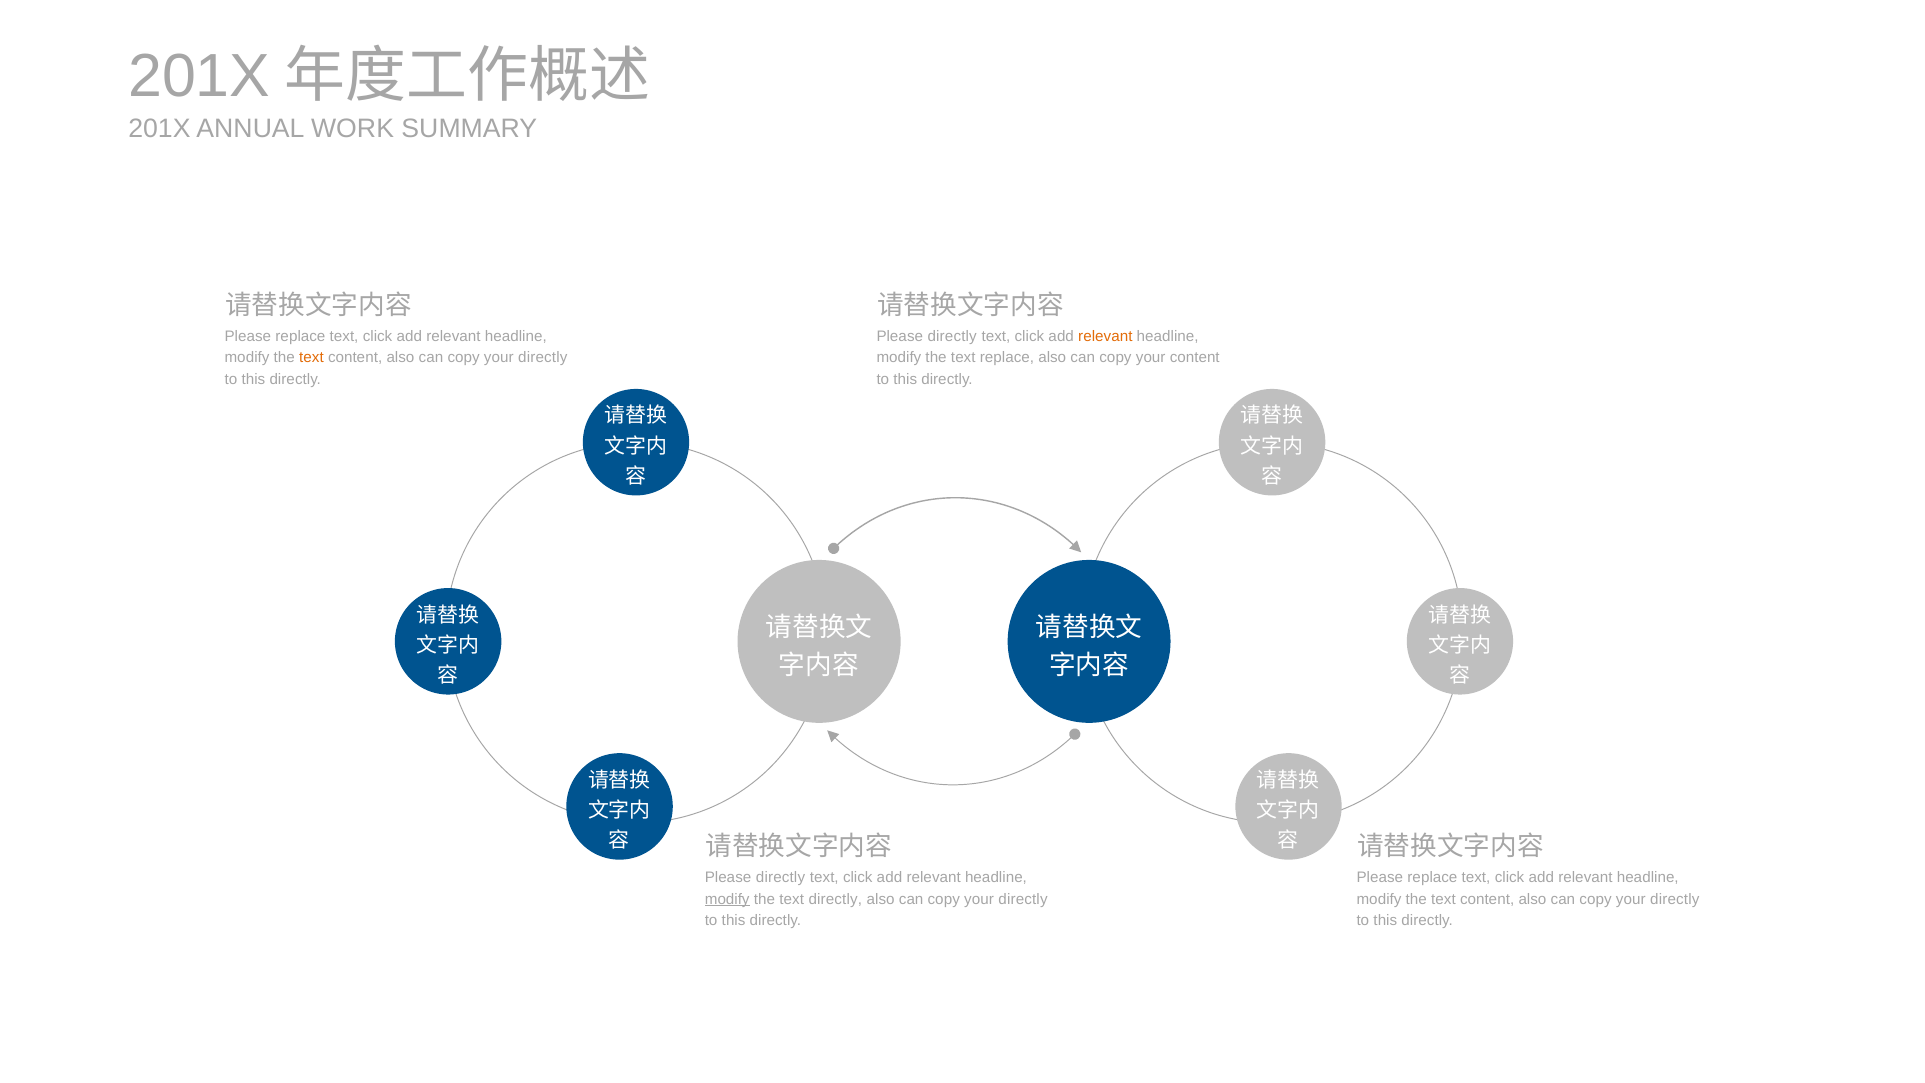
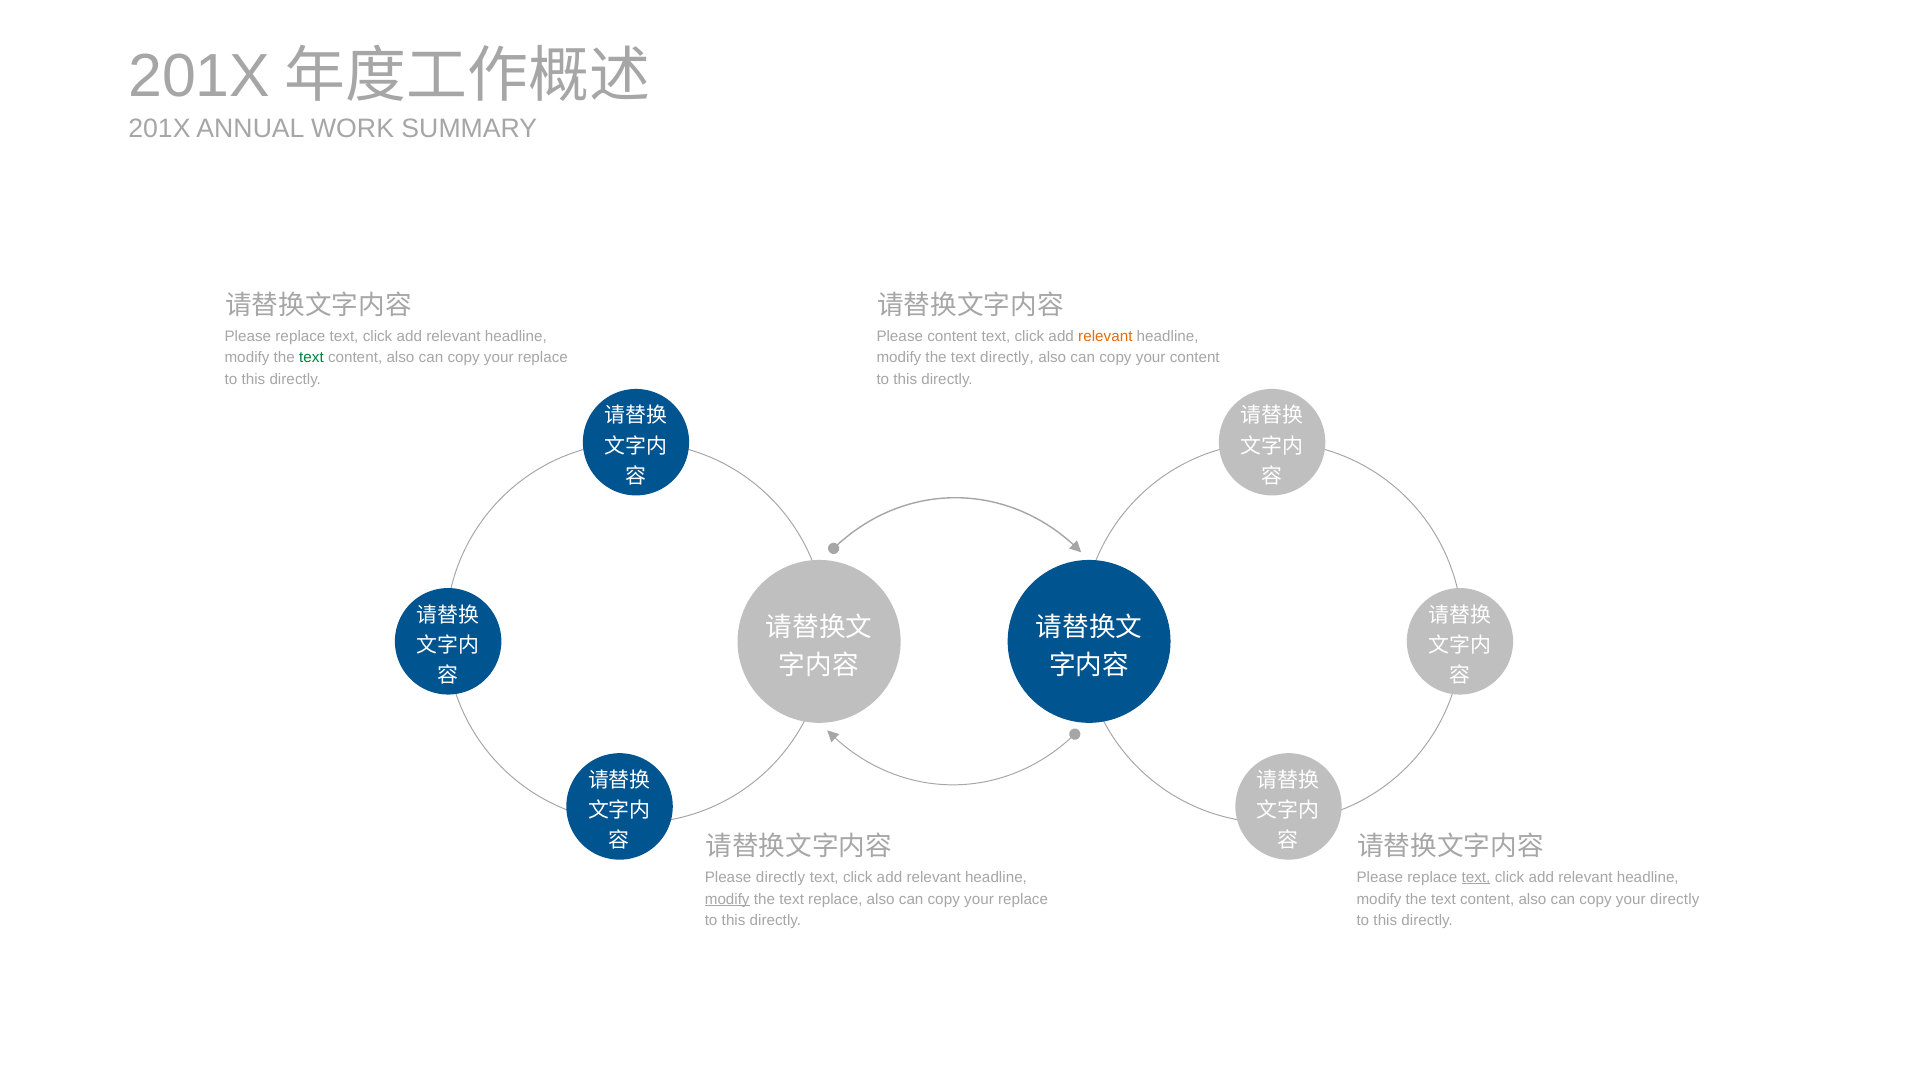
directly at (952, 336): directly -> content
text at (311, 358) colour: orange -> green
directly at (543, 358): directly -> replace
text replace: replace -> directly
text at (1476, 877) underline: none -> present
text directly: directly -> replace
directly at (1023, 899): directly -> replace
